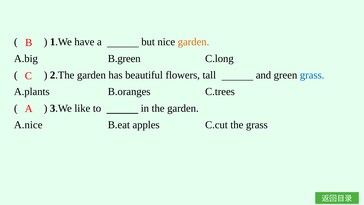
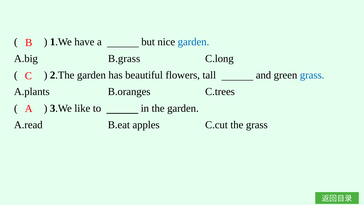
garden at (193, 42) colour: orange -> blue
B.green: B.green -> B.grass
A.nice: A.nice -> A.read
